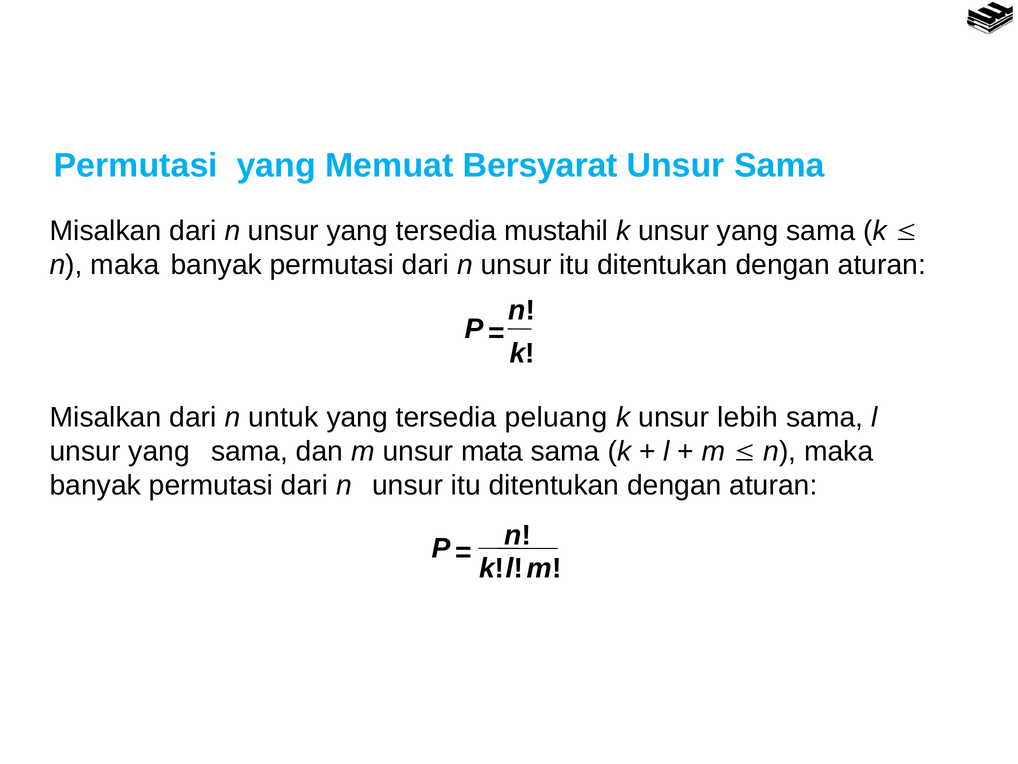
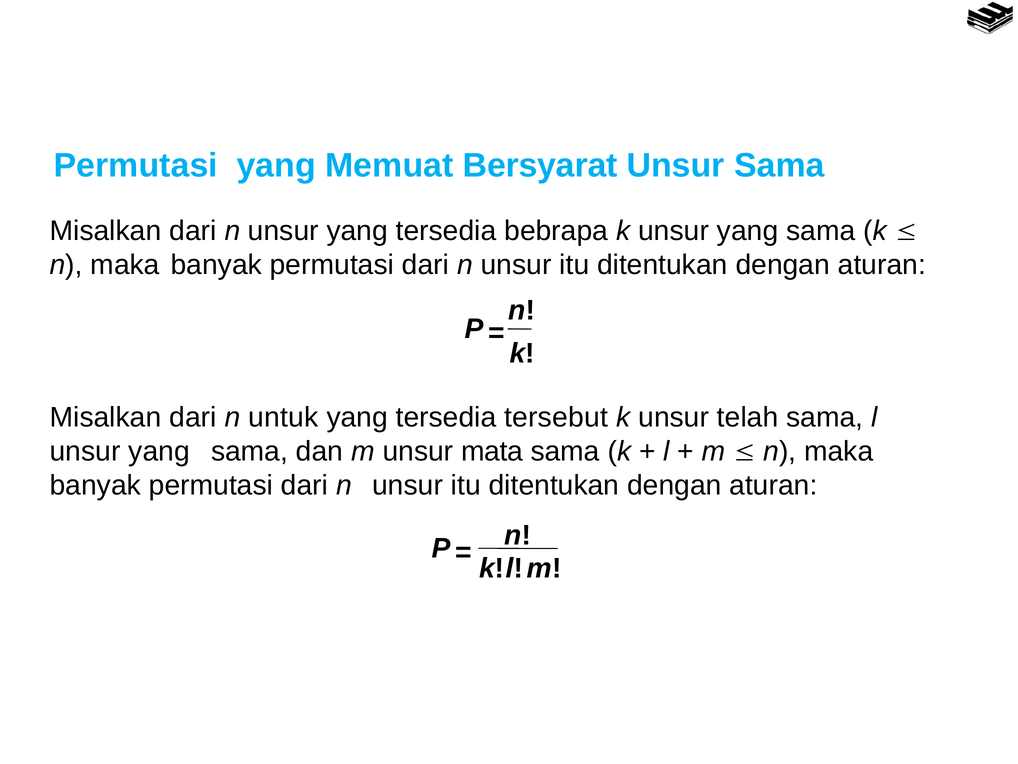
mustahil: mustahil -> bebrapa
peluang: peluang -> tersebut
lebih: lebih -> telah
